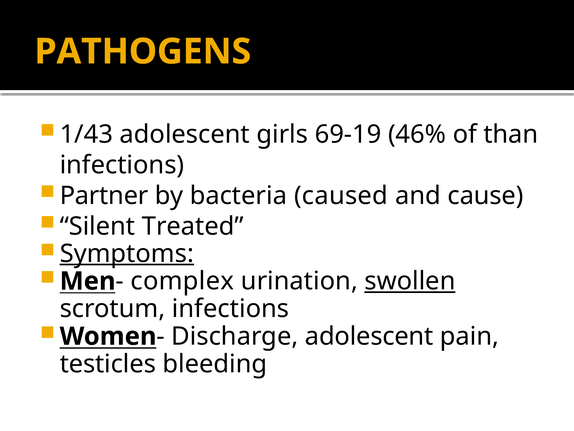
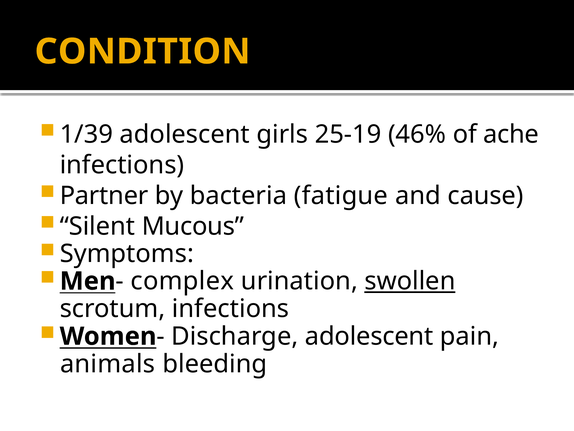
PATHOGENS: PATHOGENS -> CONDITION
1/43: 1/43 -> 1/39
69-19: 69-19 -> 25-19
than: than -> ache
caused: caused -> fatigue
Treated: Treated -> Mucous
Symptoms underline: present -> none
testicles: testicles -> animals
